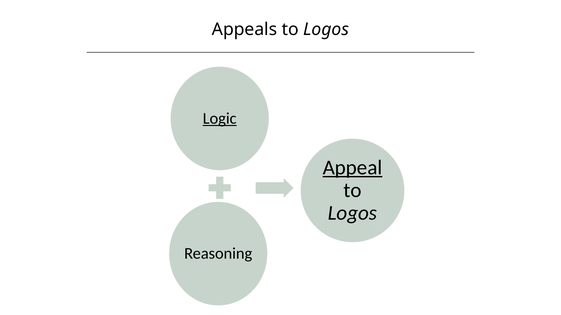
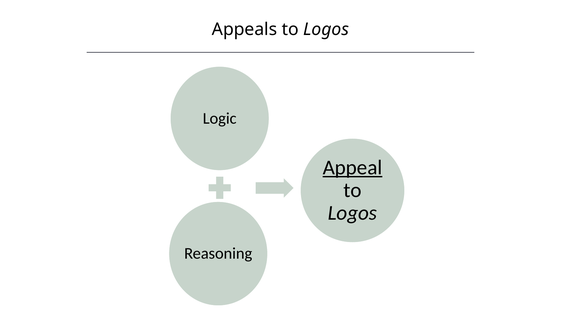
Logic underline: present -> none
